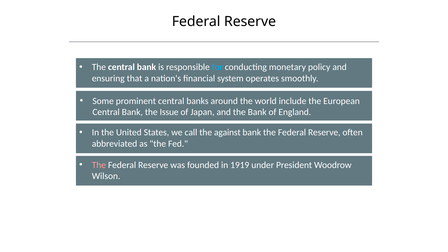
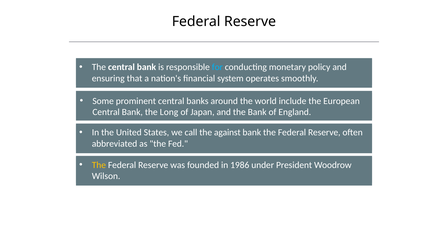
Issue: Issue -> Long
The at (99, 165) colour: pink -> yellow
1919: 1919 -> 1986
